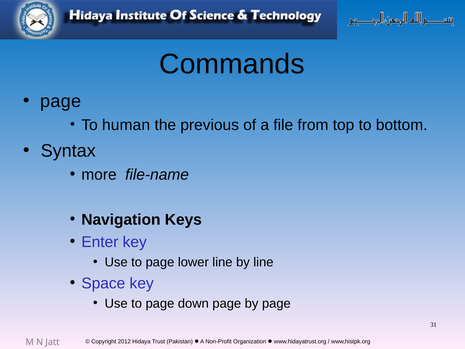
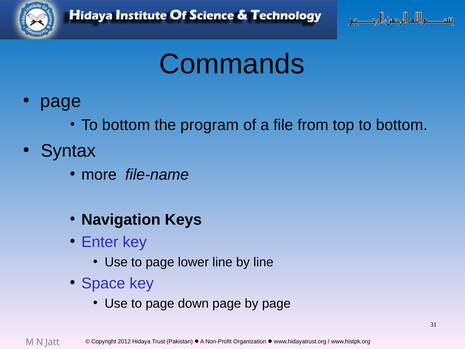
human at (126, 125): human -> bottom
previous: previous -> program
